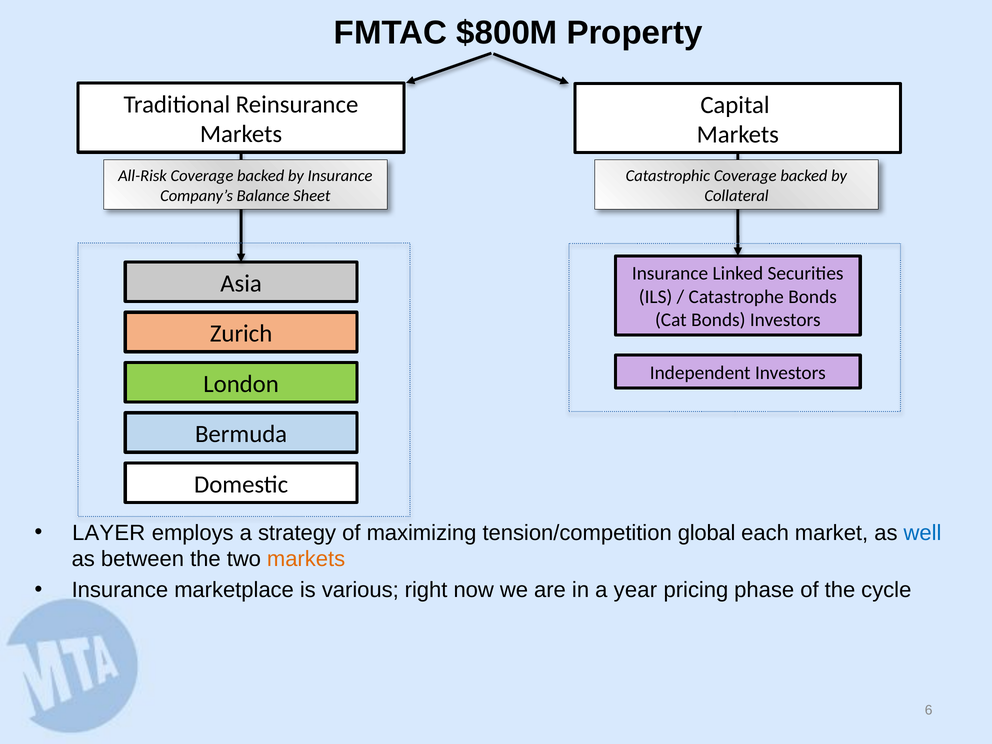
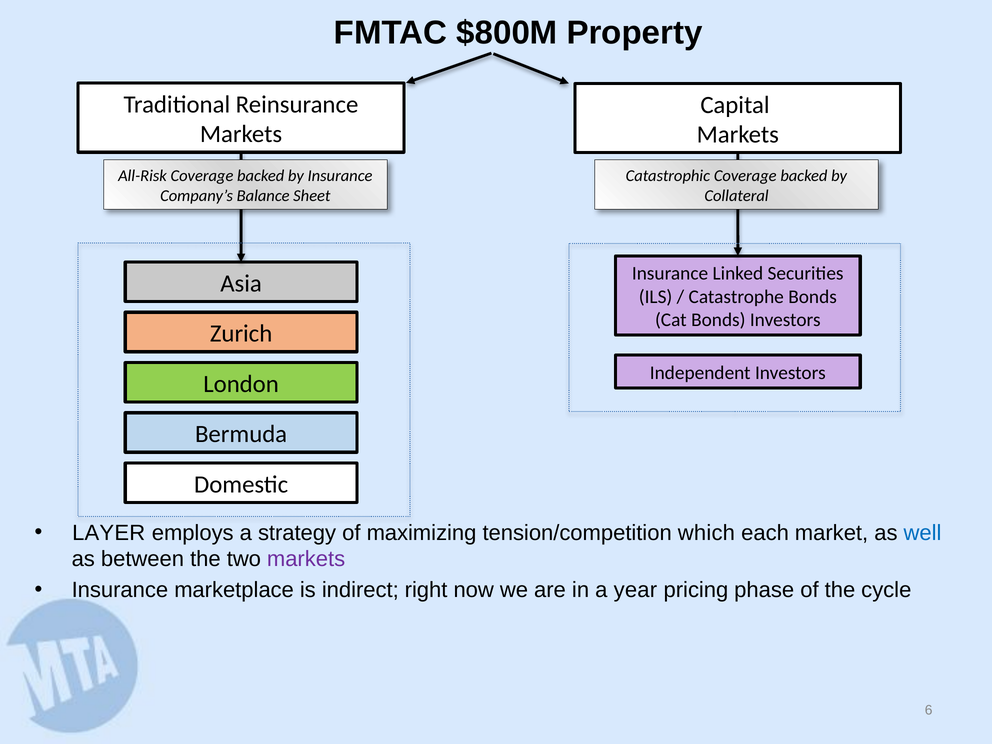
global: global -> which
markets at (306, 559) colour: orange -> purple
various: various -> indirect
